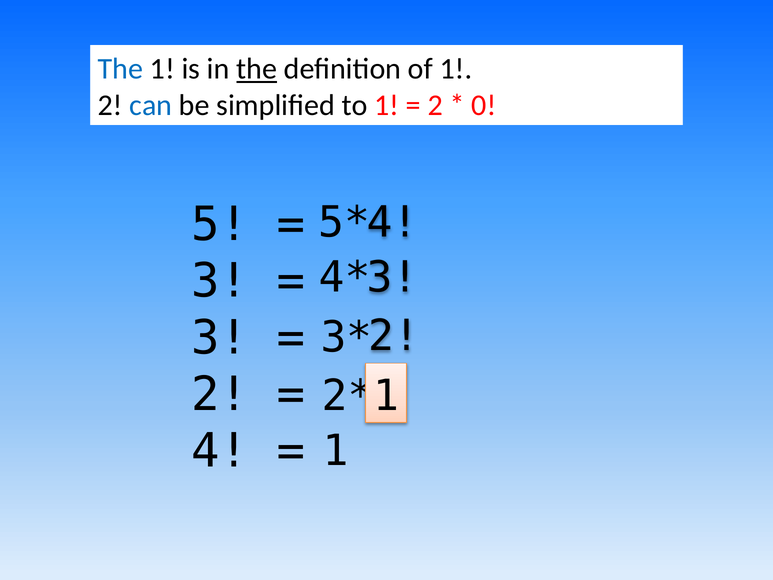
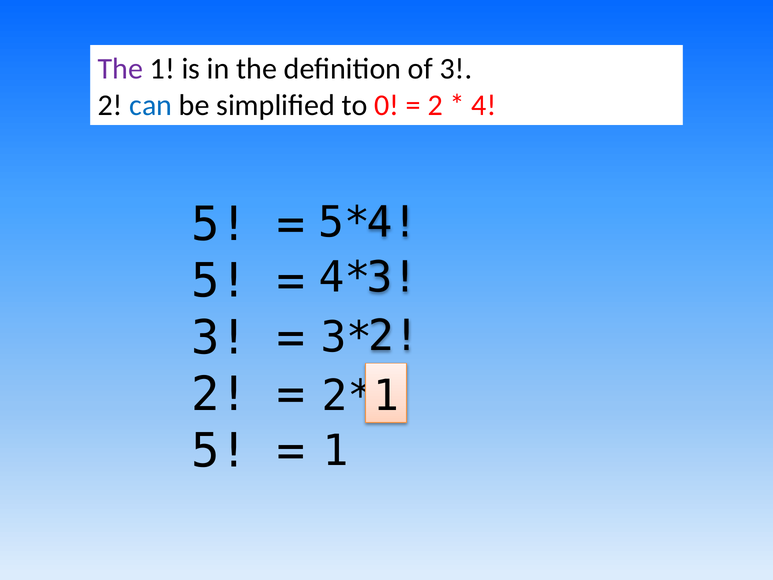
The at (120, 69) colour: blue -> purple
the at (257, 69) underline: present -> none
of 1: 1 -> 3
to 1: 1 -> 0
0: 0 -> 4
3 at (220, 281): 3 -> 5
4 at (220, 451): 4 -> 5
